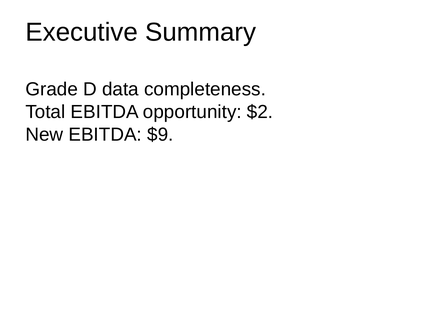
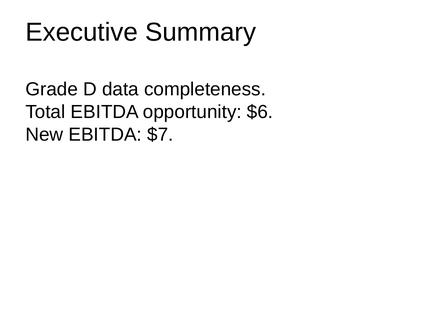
$2: $2 -> $6
$9: $9 -> $7
